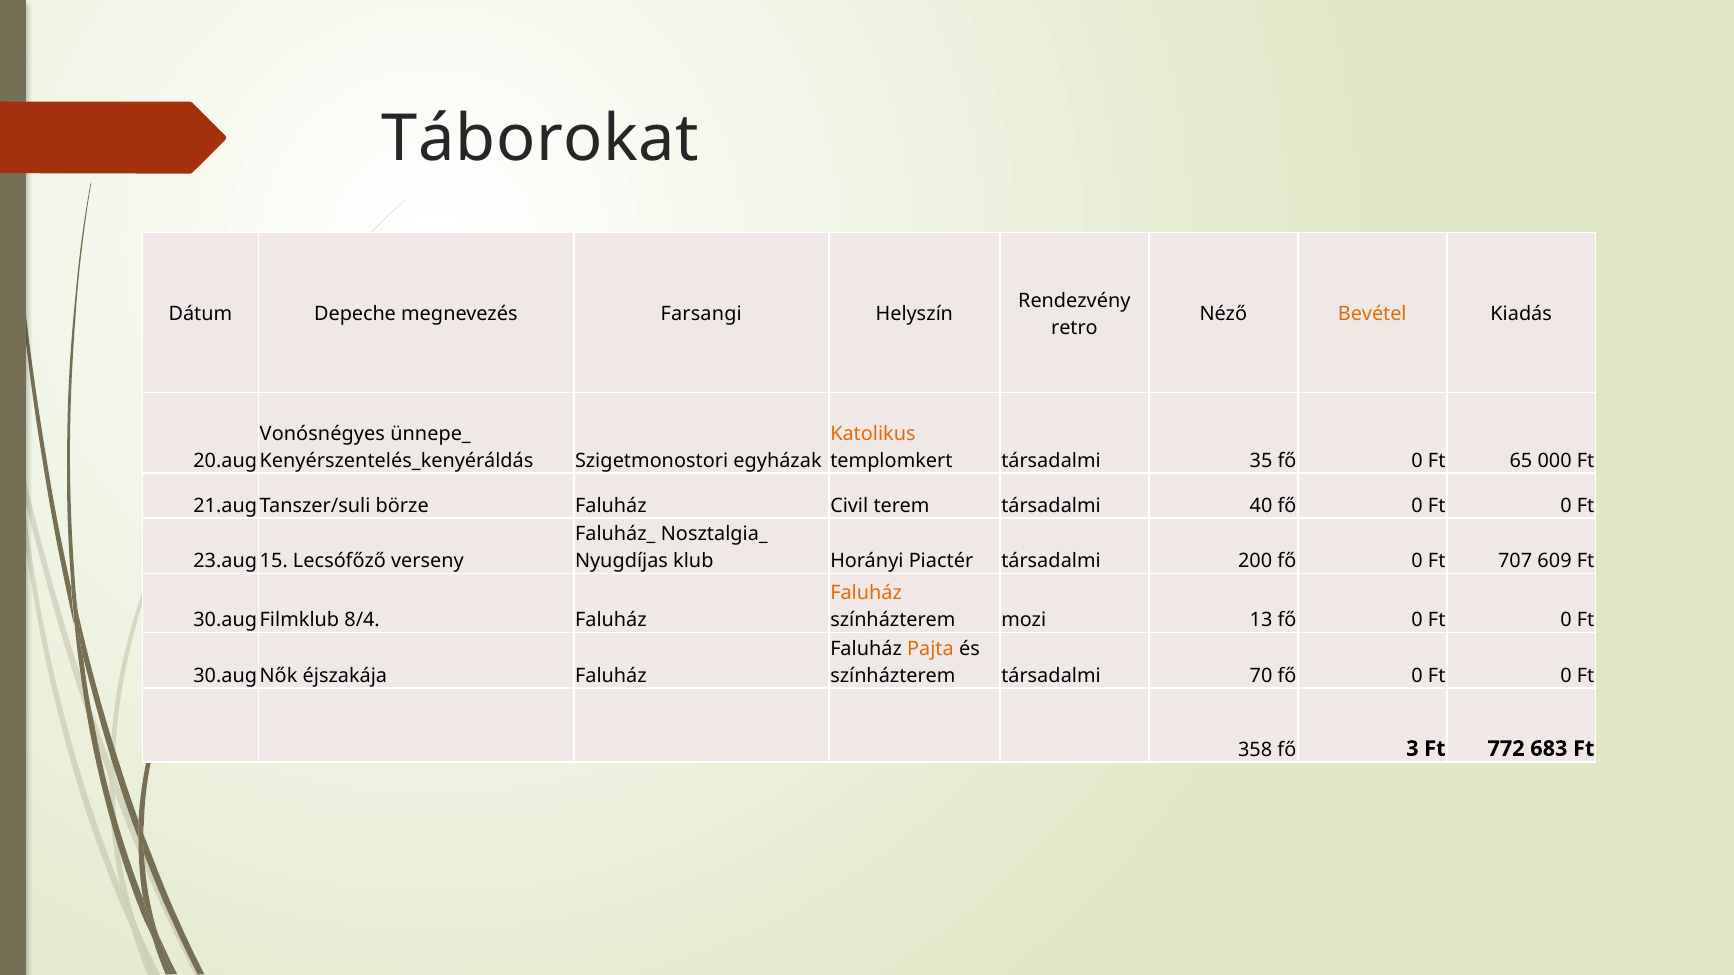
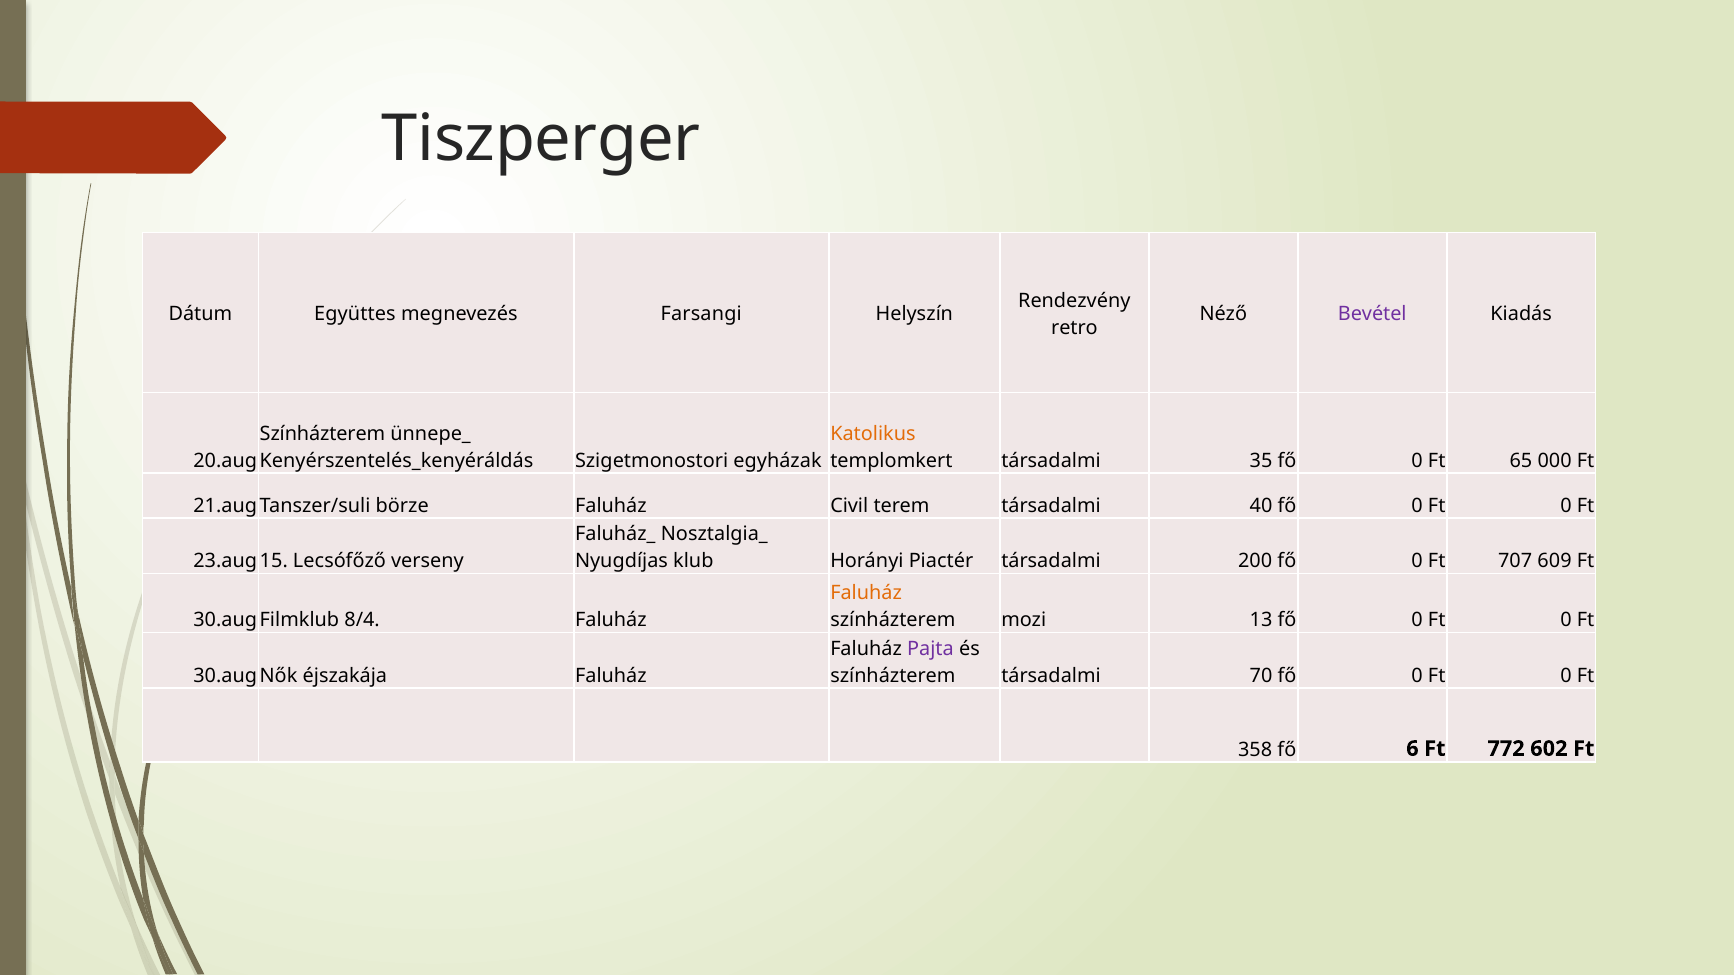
Táborokat: Táborokat -> Tiszperger
Depeche: Depeche -> Együttes
Bevétel colour: orange -> purple
Vonósnégyes at (322, 434): Vonósnégyes -> Színházterem
Pajta colour: orange -> purple
3: 3 -> 6
683: 683 -> 602
